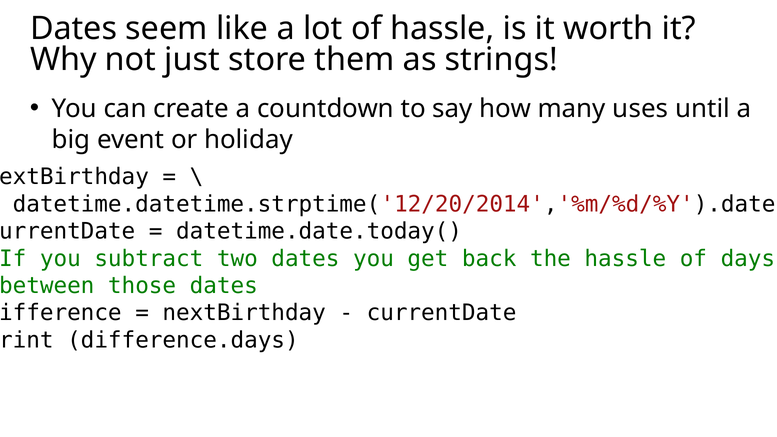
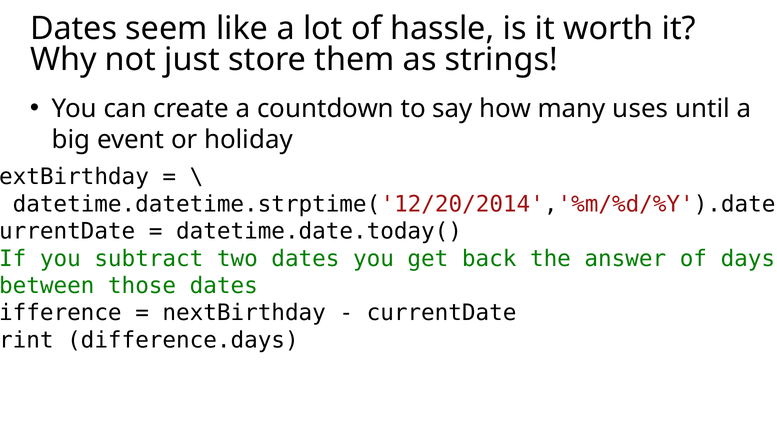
the hassle: hassle -> answer
